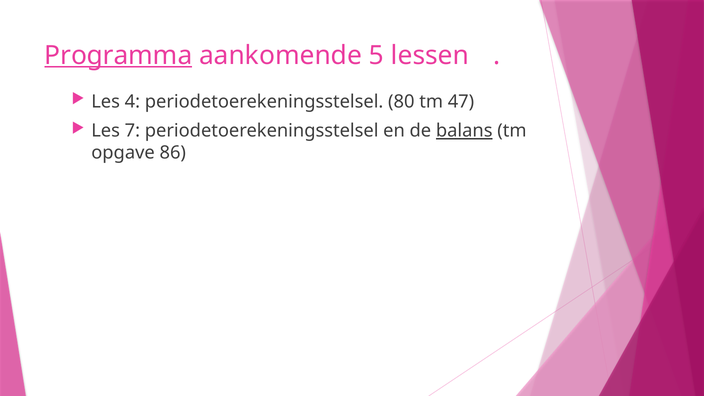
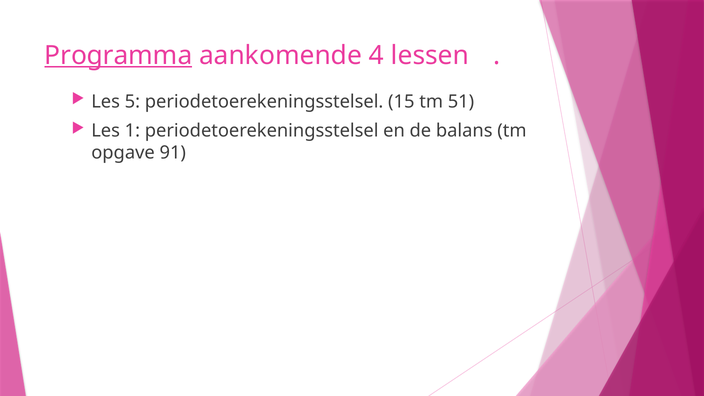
5: 5 -> 4
4: 4 -> 5
80: 80 -> 15
47: 47 -> 51
7: 7 -> 1
balans underline: present -> none
86: 86 -> 91
